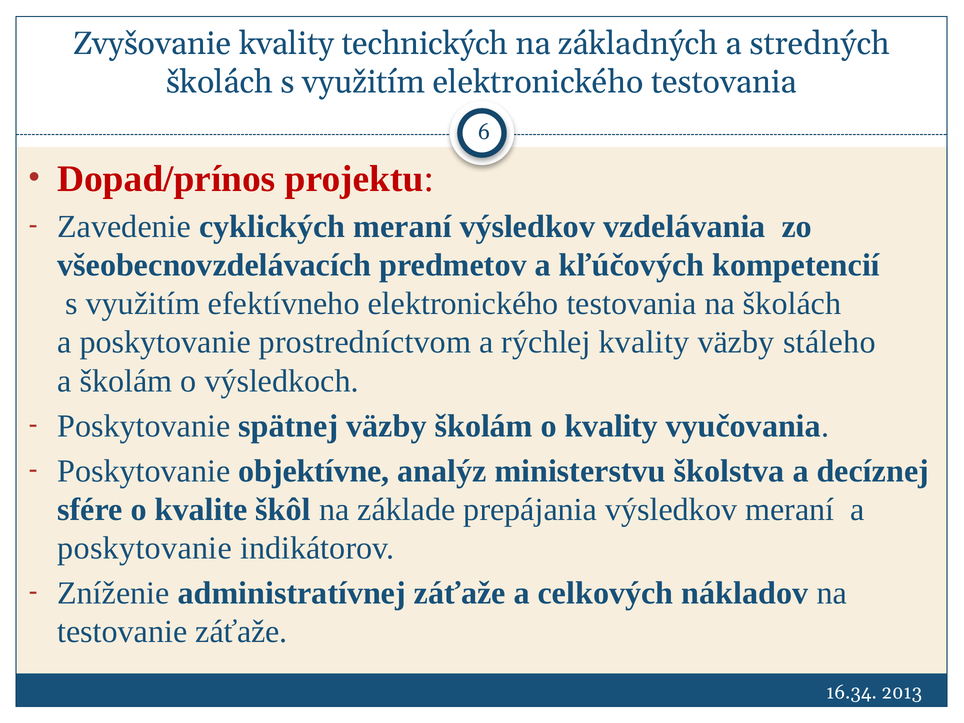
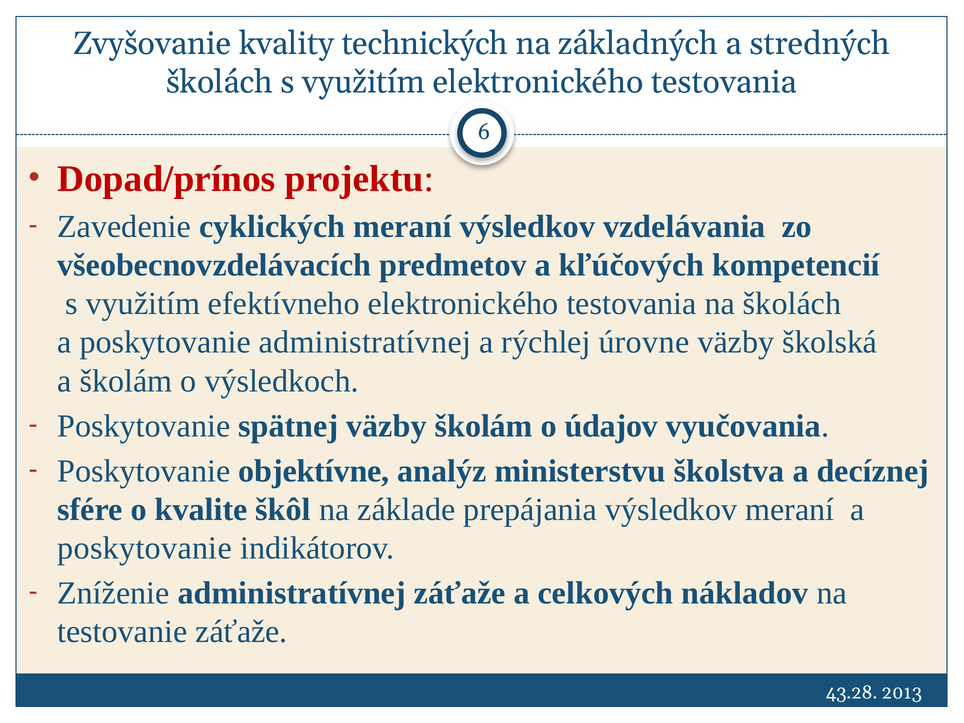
poskytovanie prostredníctvom: prostredníctvom -> administratívnej
rýchlej kvality: kvality -> úrovne
stáleho: stáleho -> školská
o kvality: kvality -> údajov
16.34: 16.34 -> 43.28
